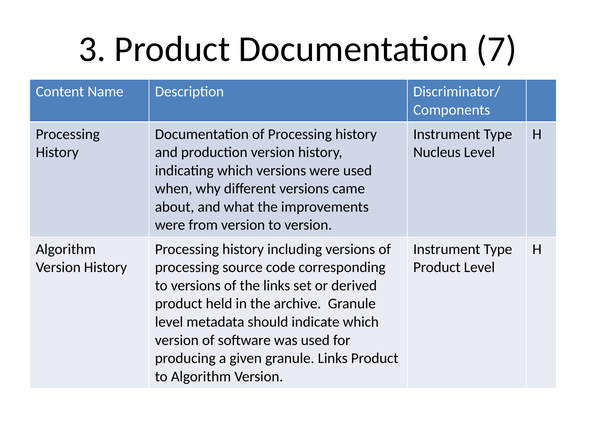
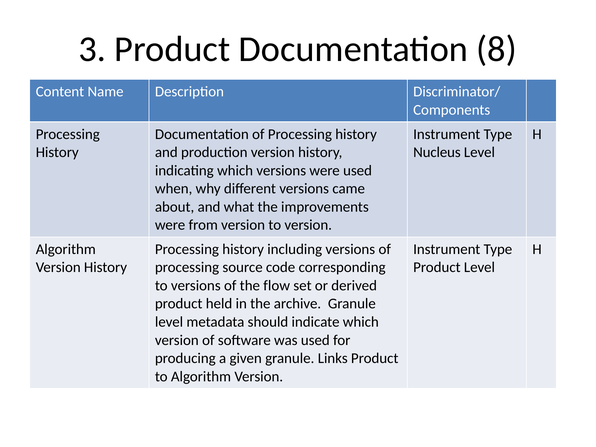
7: 7 -> 8
the links: links -> flow
